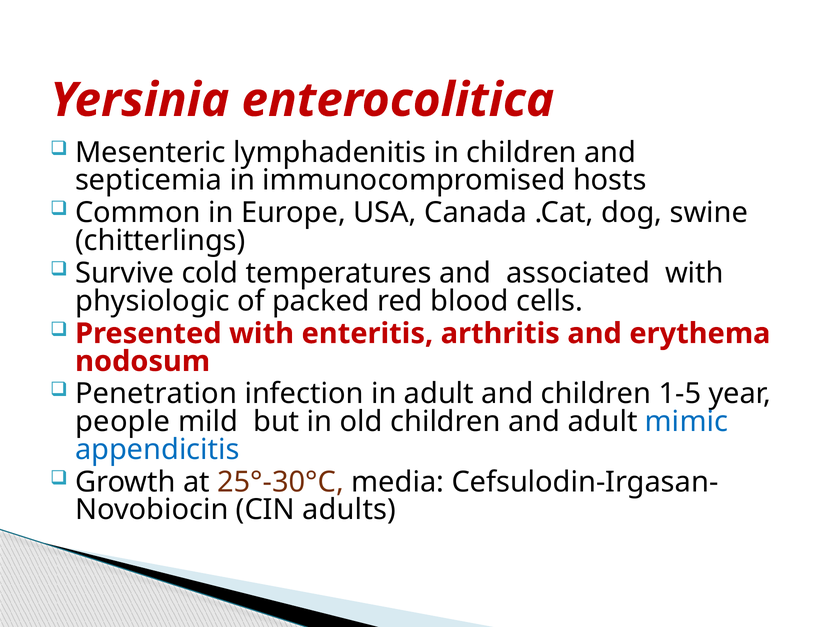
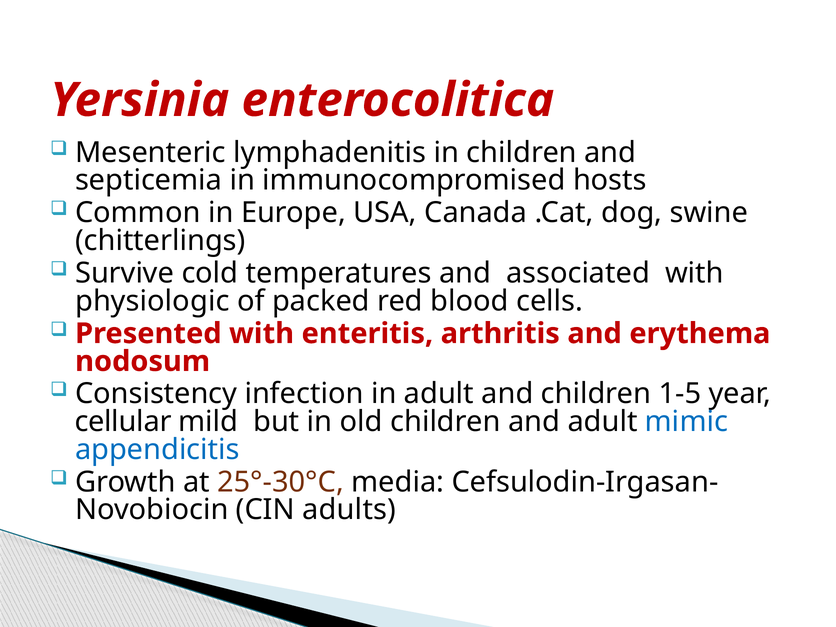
Penetration: Penetration -> Consistency
people: people -> cellular
